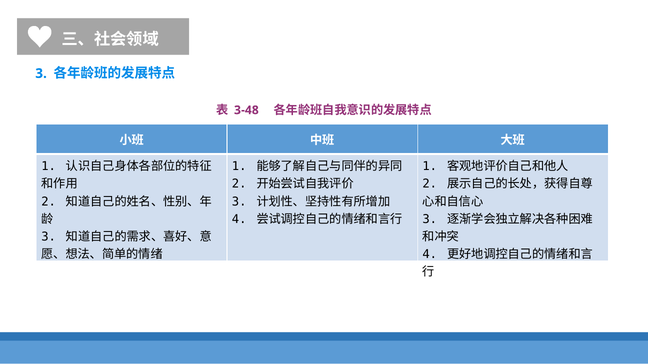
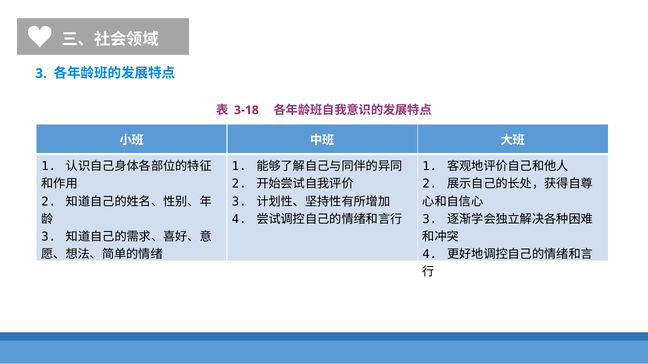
3-48: 3-48 -> 3-18
